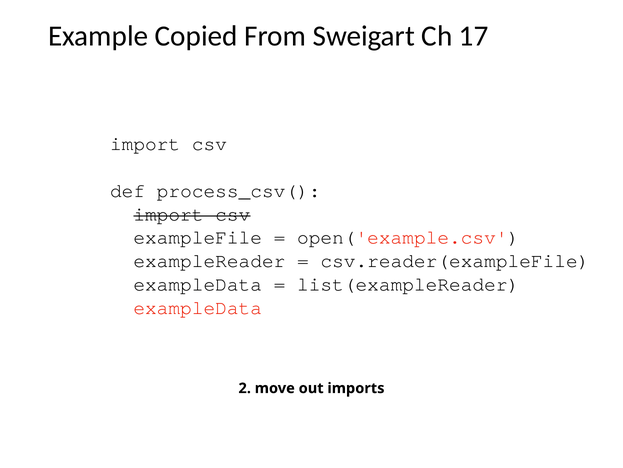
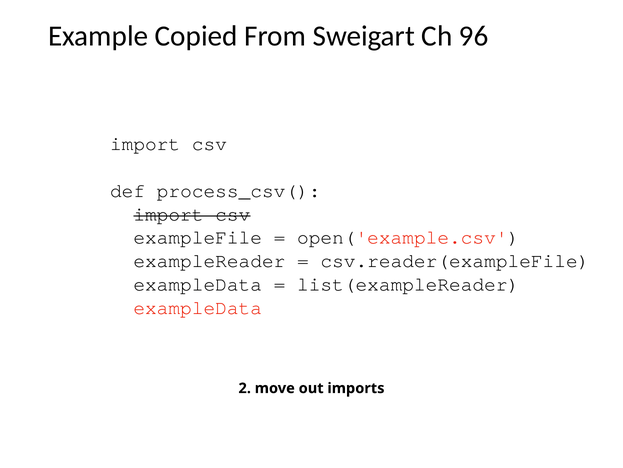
17: 17 -> 96
